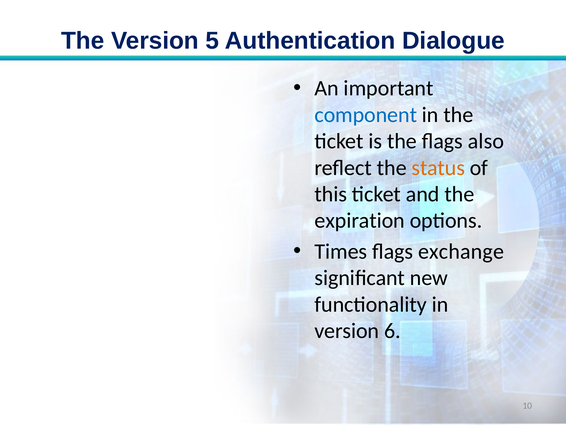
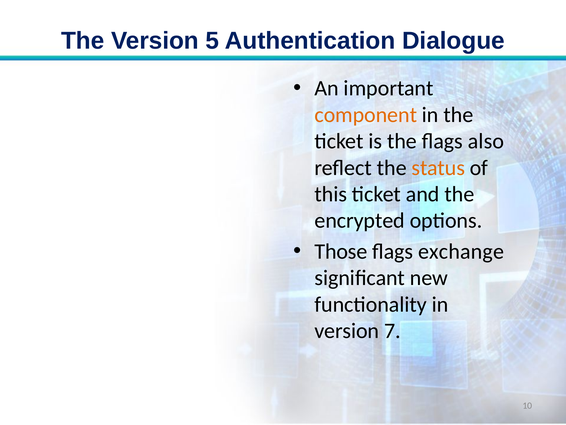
component colour: blue -> orange
expiration: expiration -> encrypted
Times: Times -> Those
6: 6 -> 7
